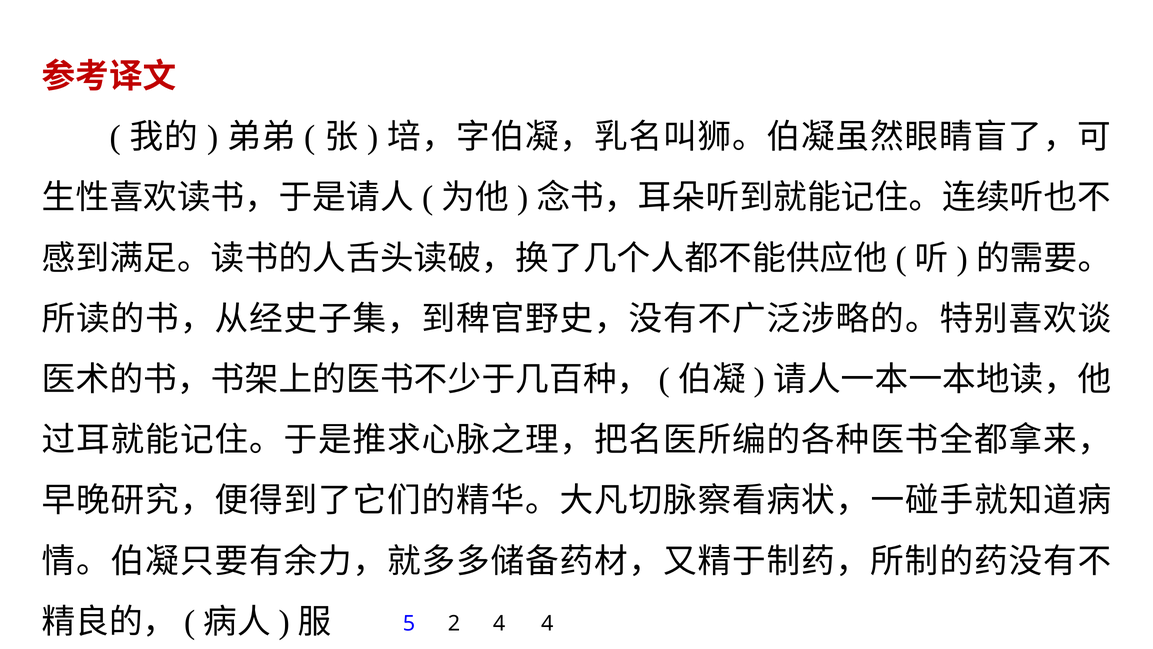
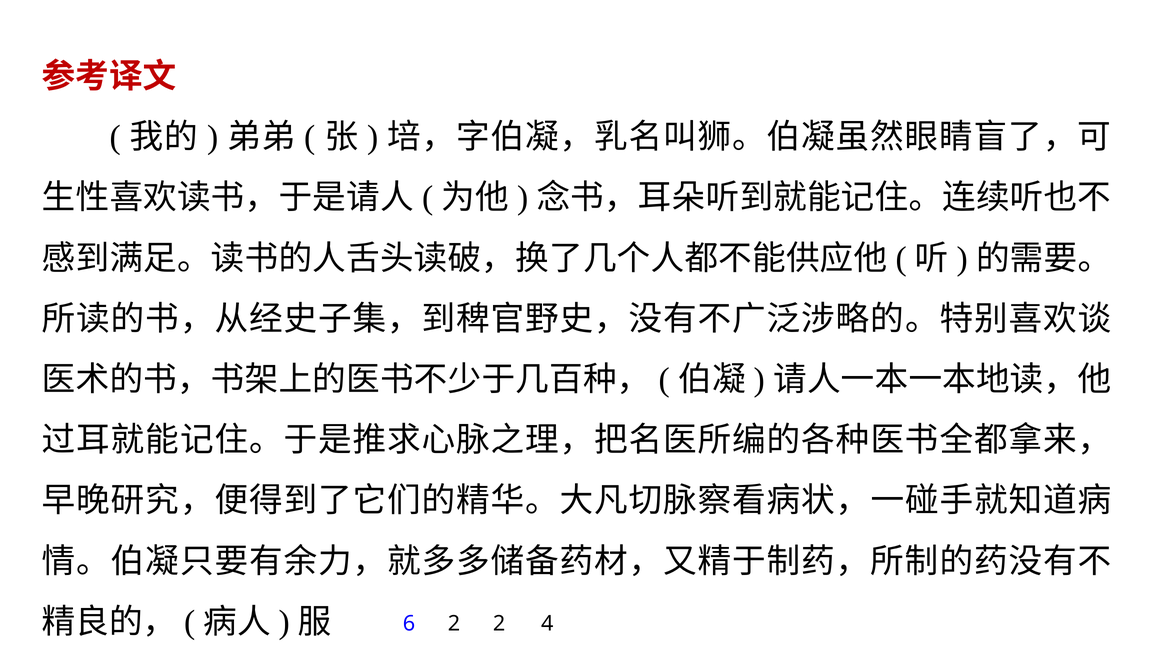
5: 5 -> 6
2 4: 4 -> 2
